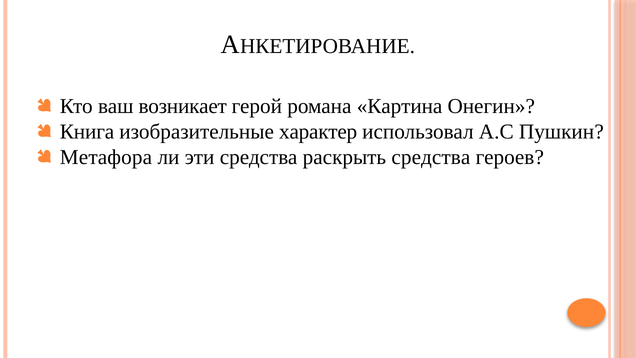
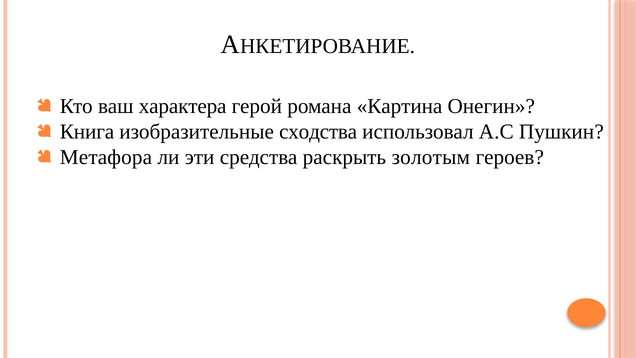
возникает: возникает -> характера
характер: характер -> сходства
раскрыть средства: средства -> золотым
